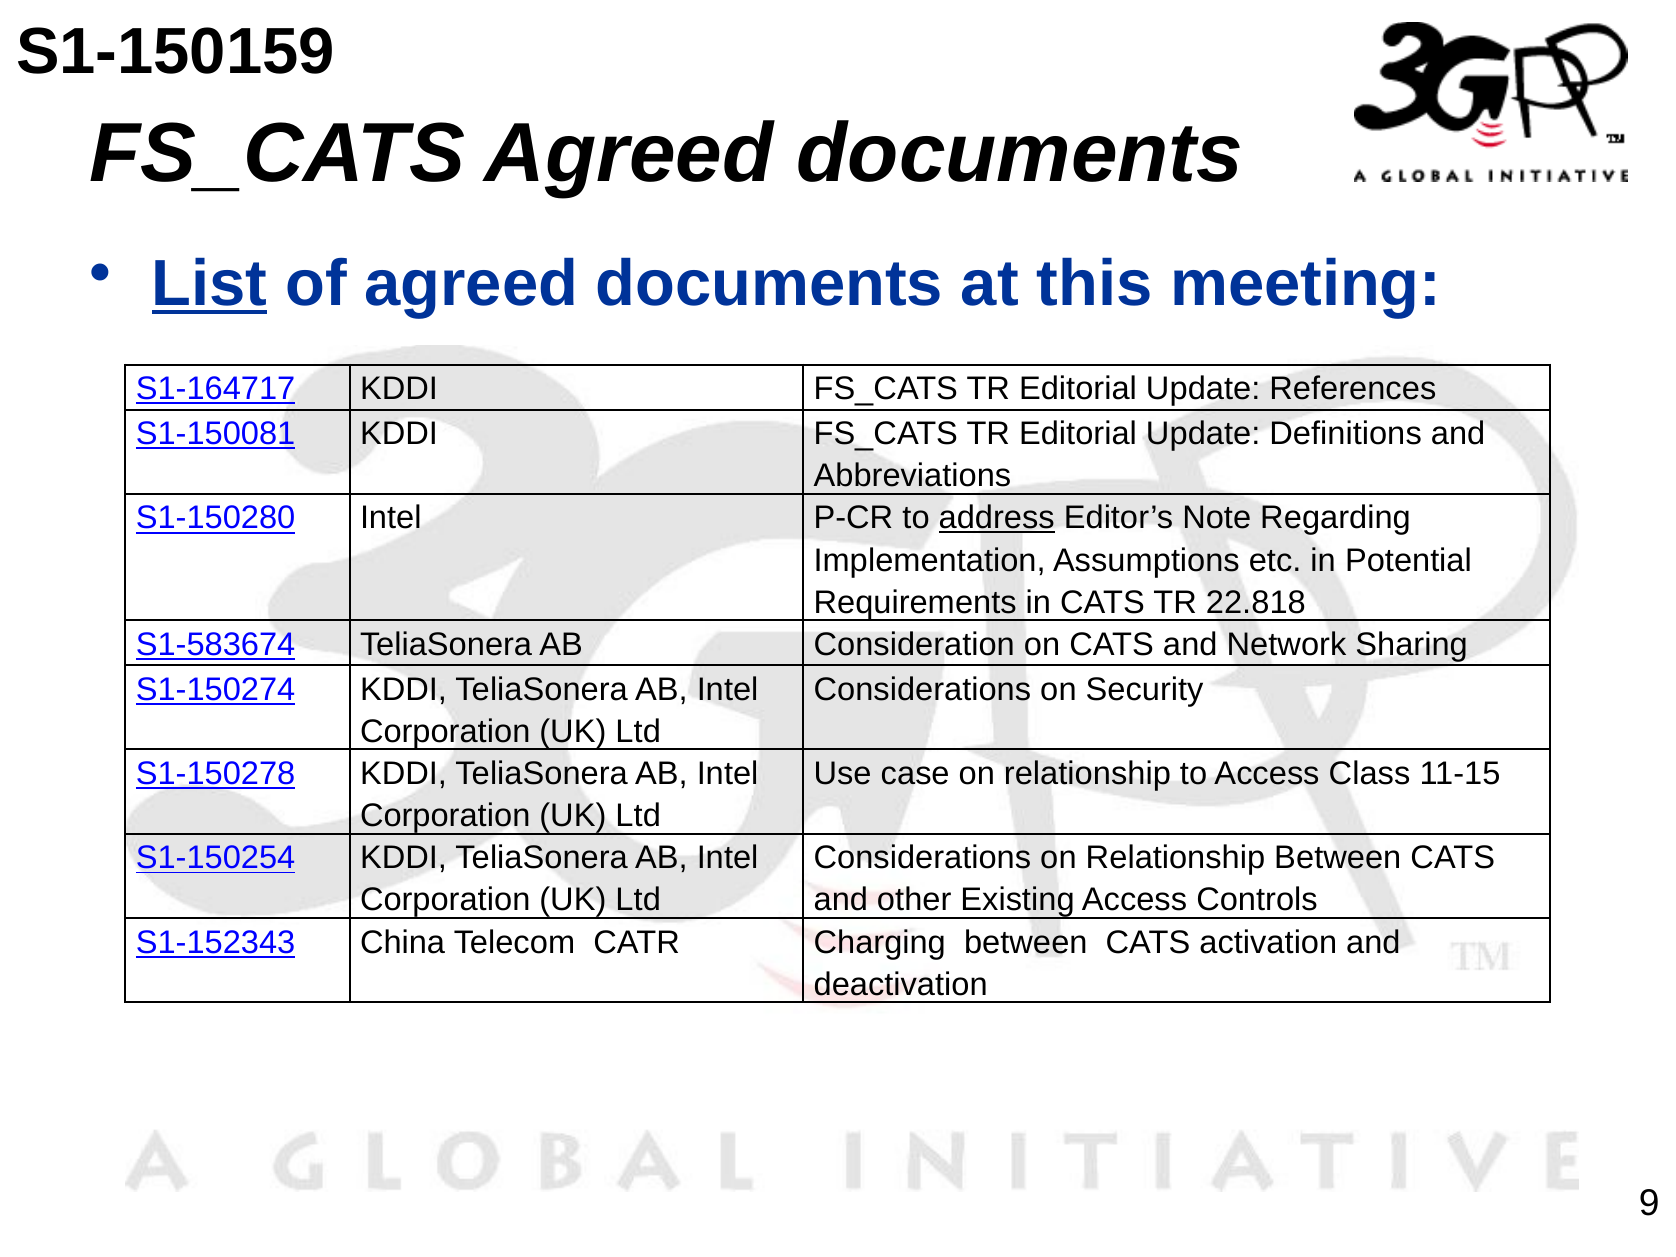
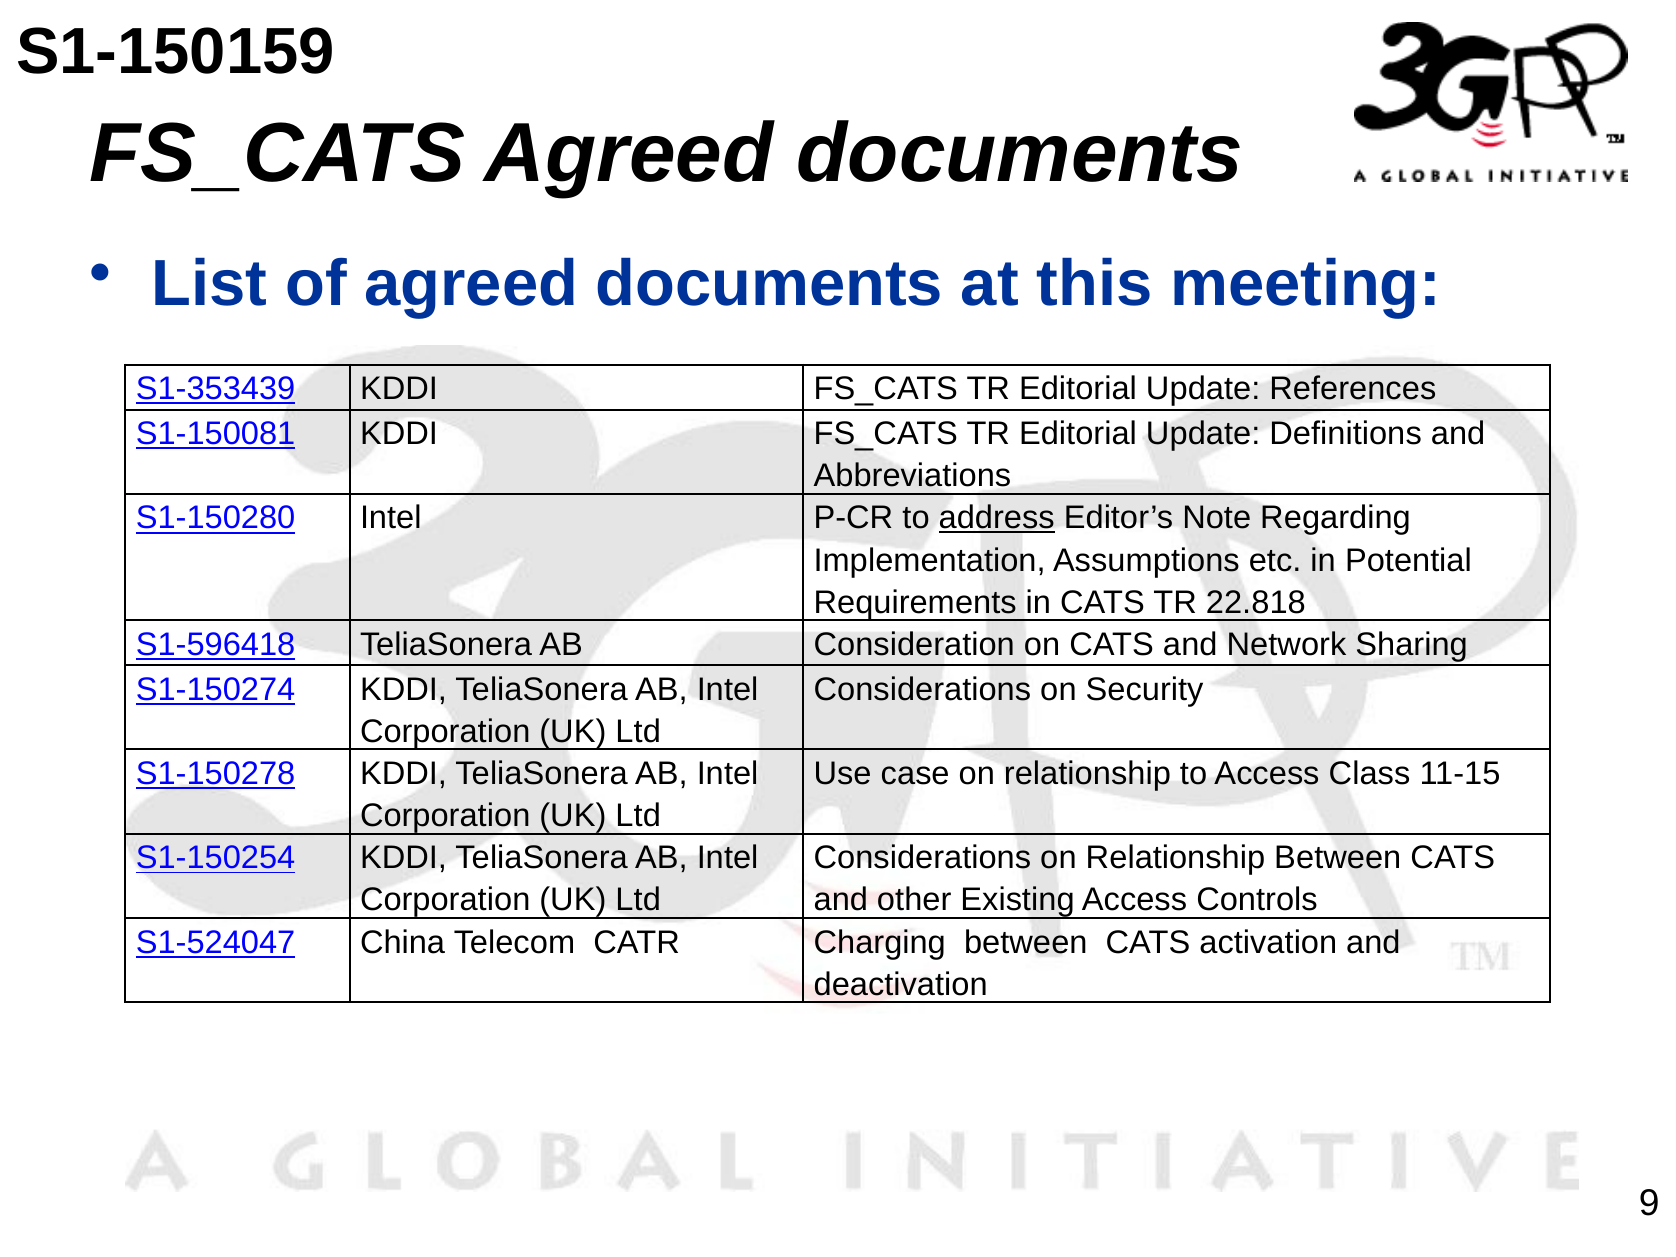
List underline: present -> none
S1-164717: S1-164717 -> S1-353439
S1-583674: S1-583674 -> S1-596418
S1-152343: S1-152343 -> S1-524047
